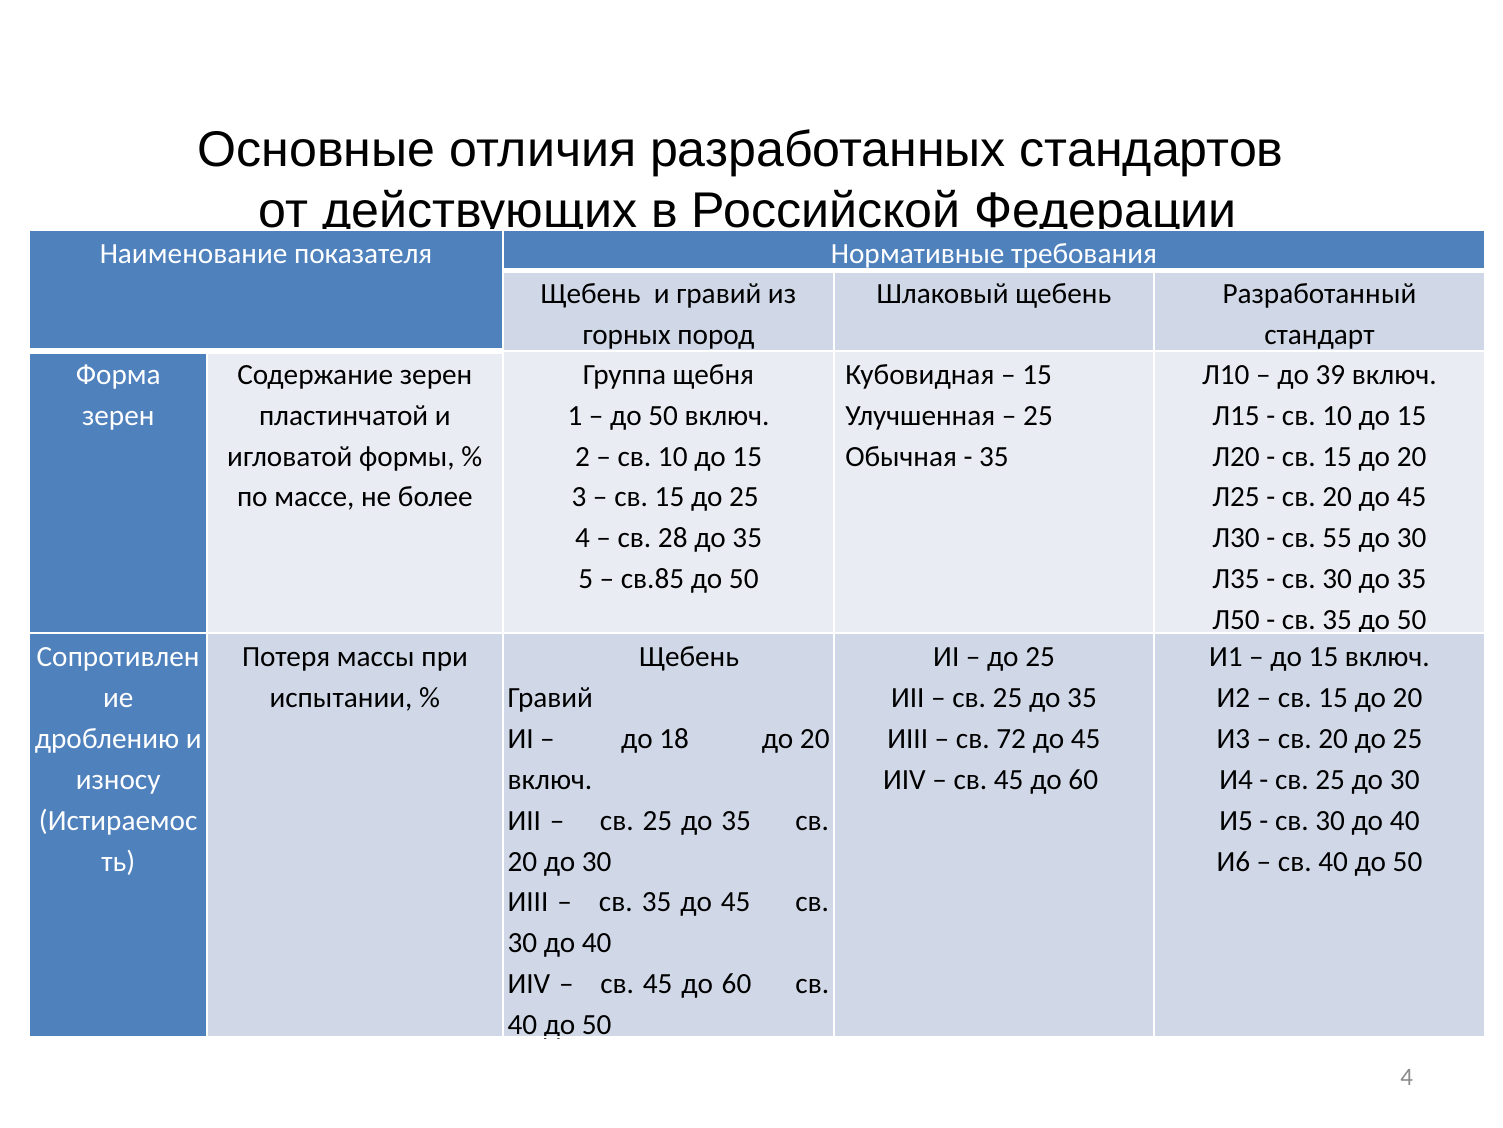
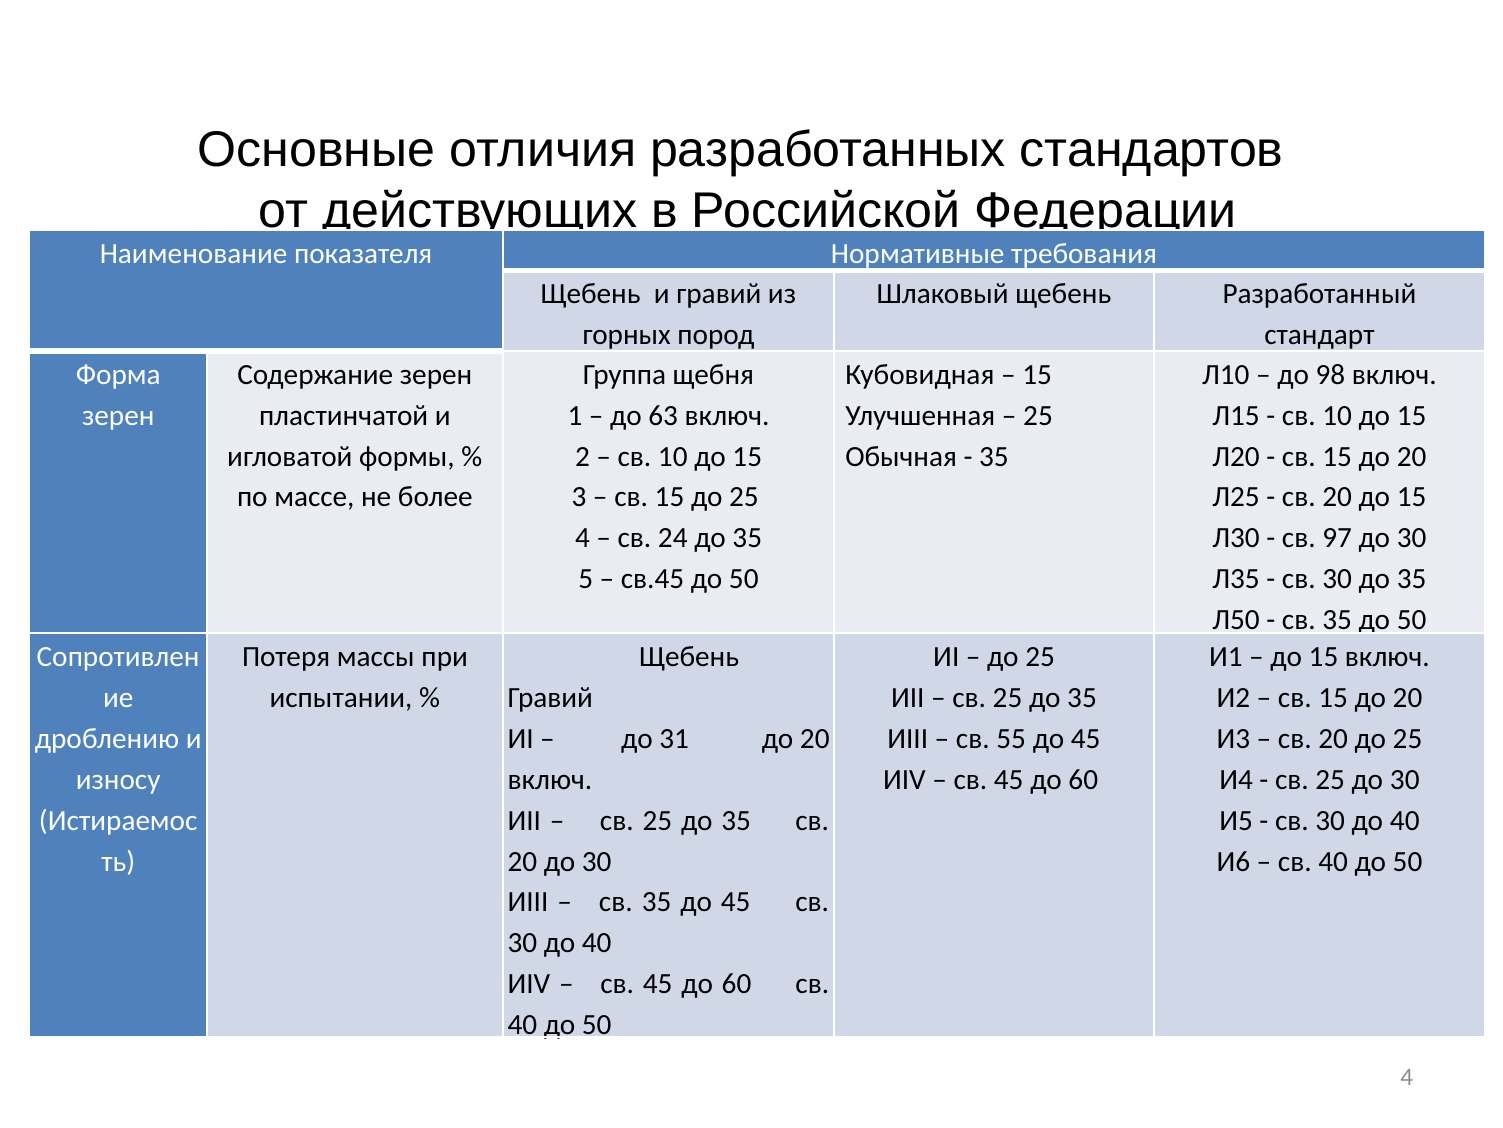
39: 39 -> 98
50 at (663, 415): 50 -> 63
20 до 45: 45 -> 15
28: 28 -> 24
55: 55 -> 97
св.85: св.85 -> св.45
18: 18 -> 31
72: 72 -> 55
